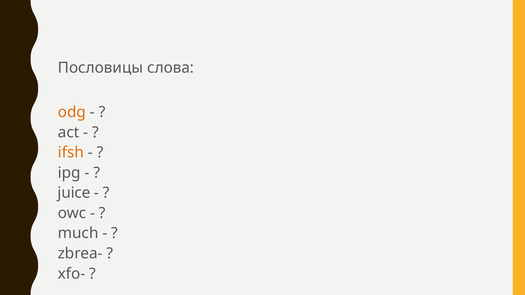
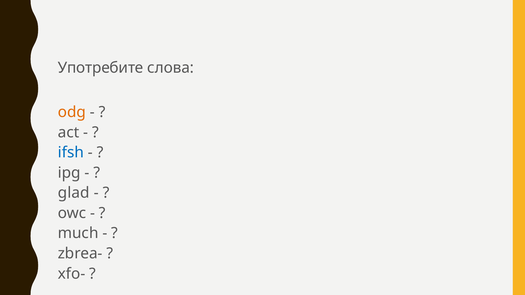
Пословицы: Пословицы -> Употребите
ifsh colour: orange -> blue
juice: juice -> glad
